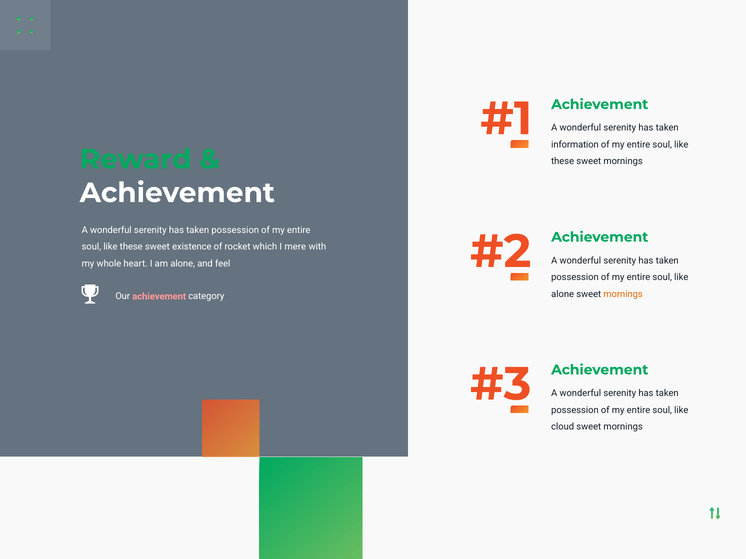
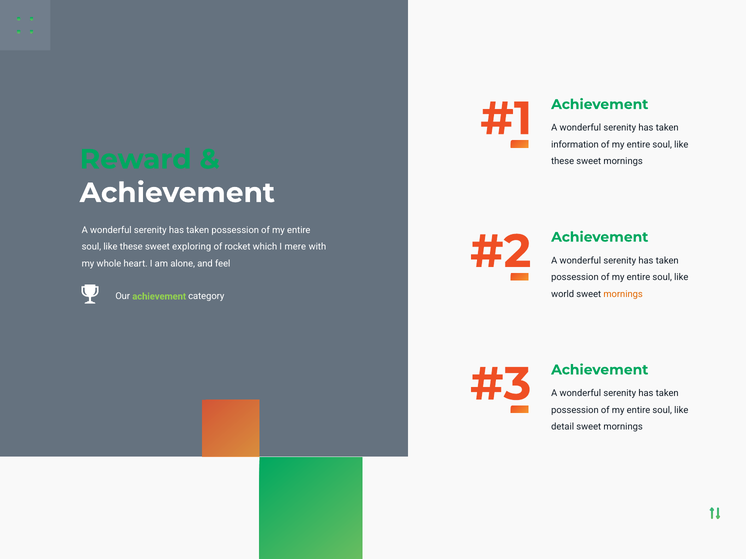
existence: existence -> exploring
alone at (563, 294): alone -> world
achievement at (159, 297) colour: pink -> light green
cloud: cloud -> detail
